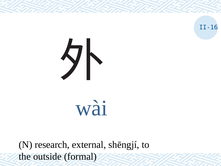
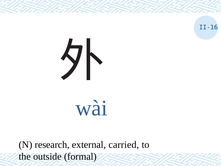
shēngjí: shēngjí -> carried
